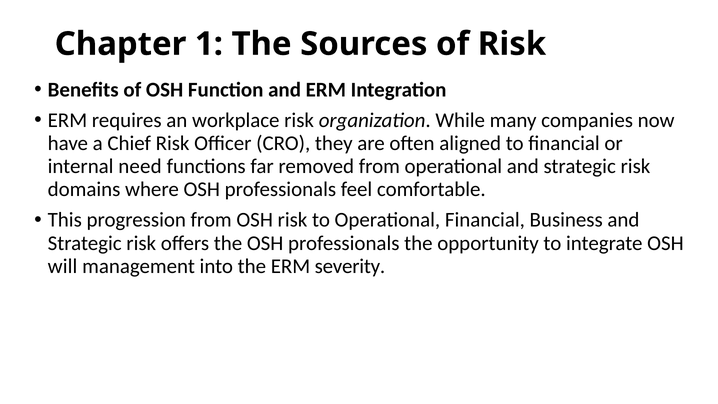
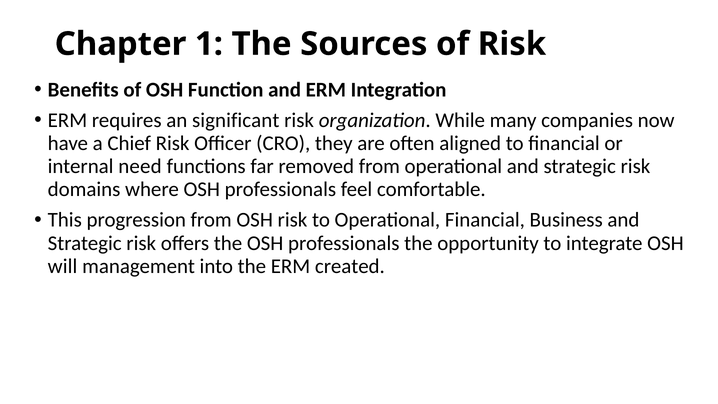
workplace: workplace -> significant
severity: severity -> created
